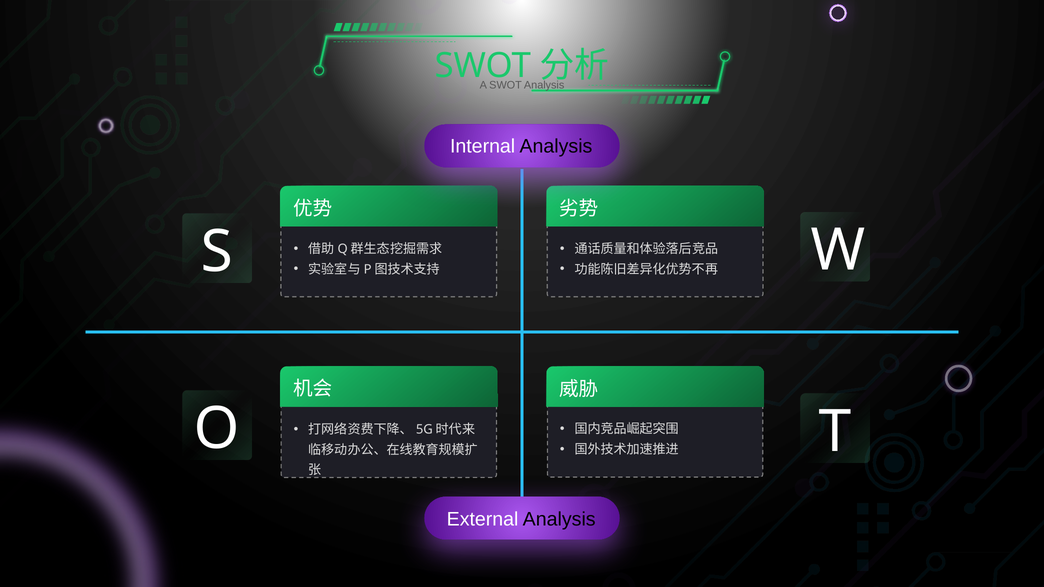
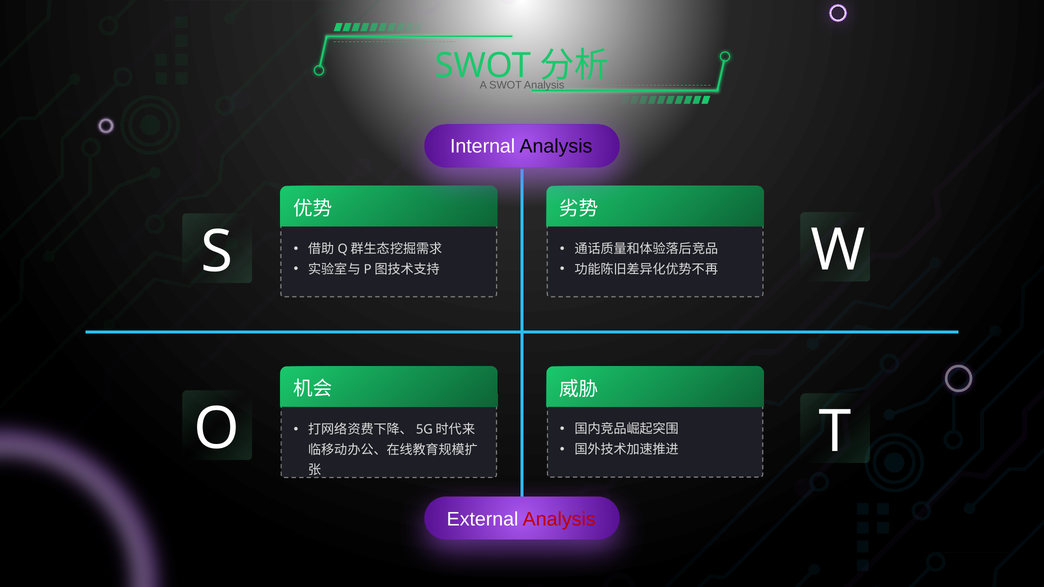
Analysis at (559, 520) colour: black -> red
